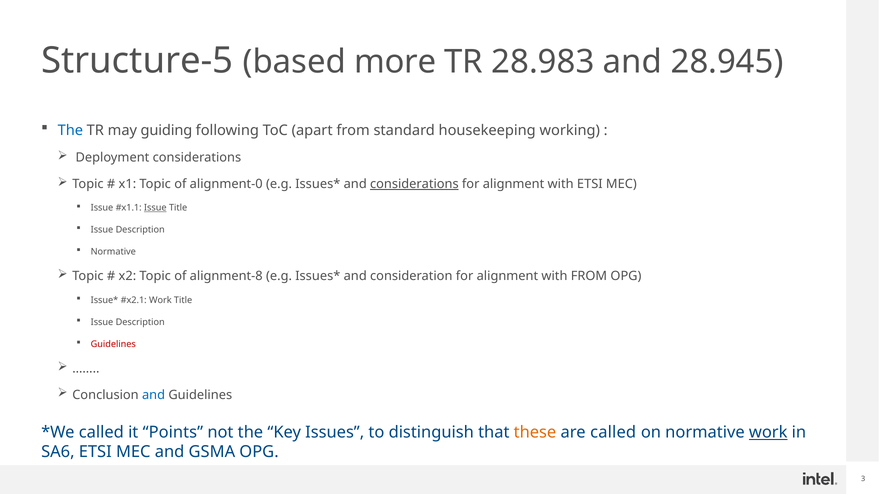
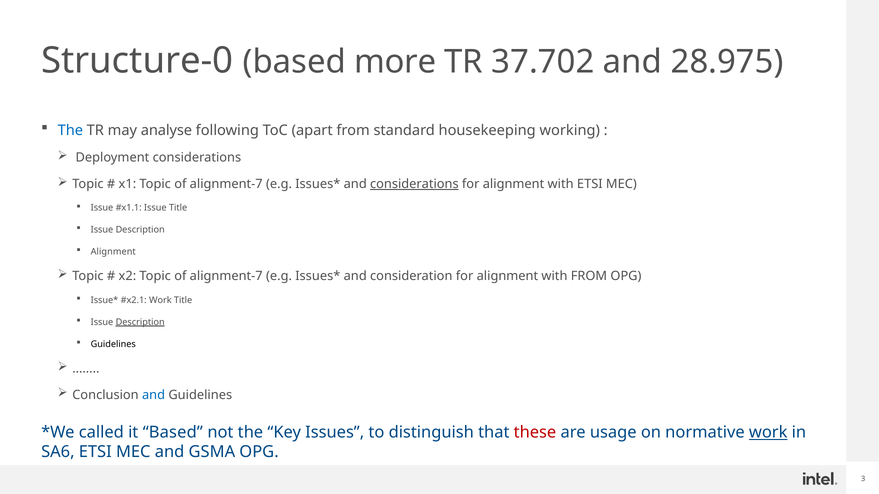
Structure-5: Structure-5 -> Structure-0
28.983: 28.983 -> 37.702
28.945: 28.945 -> 28.975
guiding: guiding -> analyse
x1 Topic of alignment-0: alignment-0 -> alignment-7
Issue at (155, 208) underline: present -> none
Normative at (113, 252): Normative -> Alignment
x2 Topic of alignment-8: alignment-8 -> alignment-7
Description at (140, 322) underline: none -> present
Guidelines at (113, 344) colour: red -> black
it Points: Points -> Based
these colour: orange -> red
are called: called -> usage
